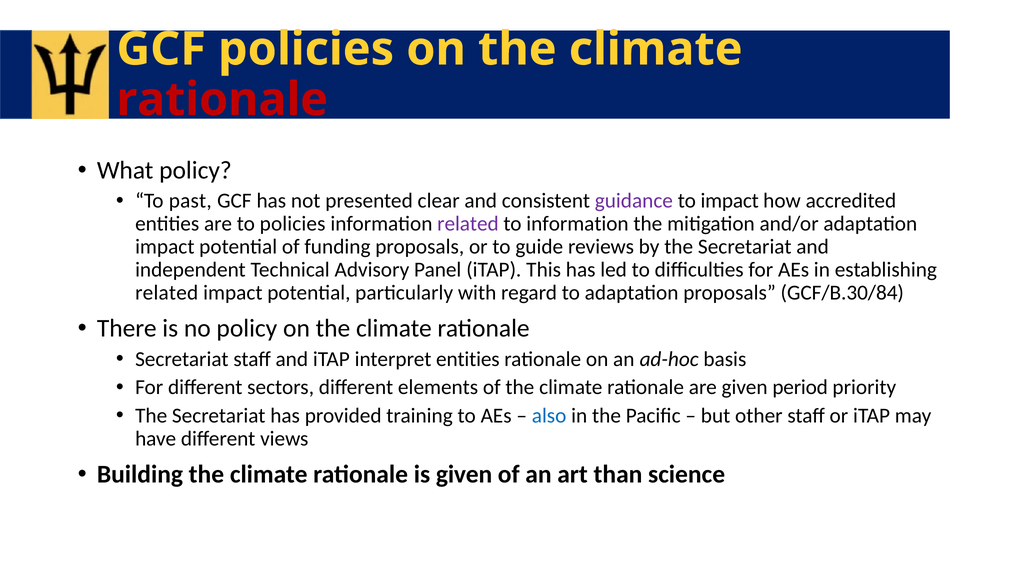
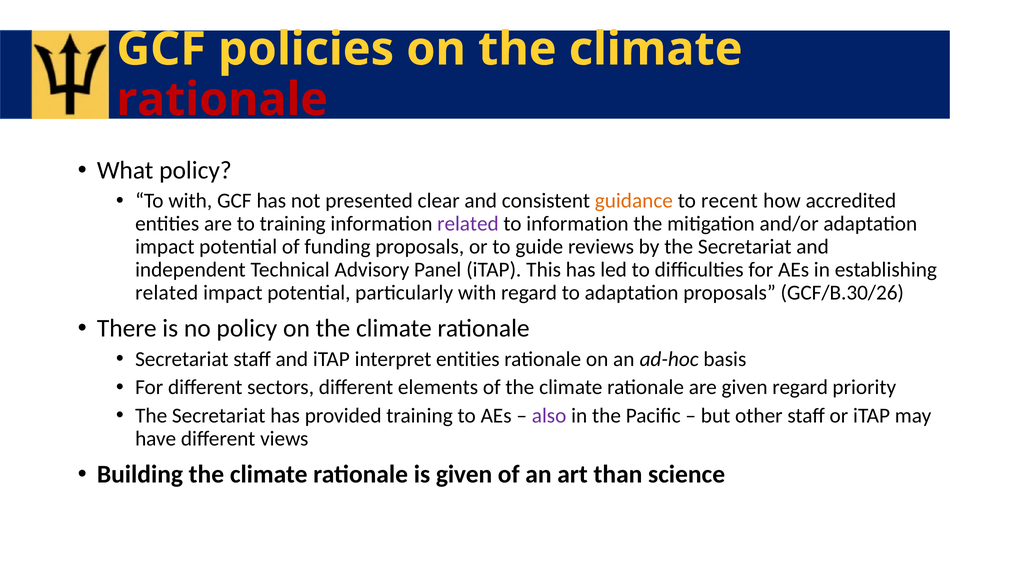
To past: past -> with
guidance colour: purple -> orange
to impact: impact -> recent
to policies: policies -> training
GCF/B.30/84: GCF/B.30/84 -> GCF/B.30/26
given period: period -> regard
also colour: blue -> purple
